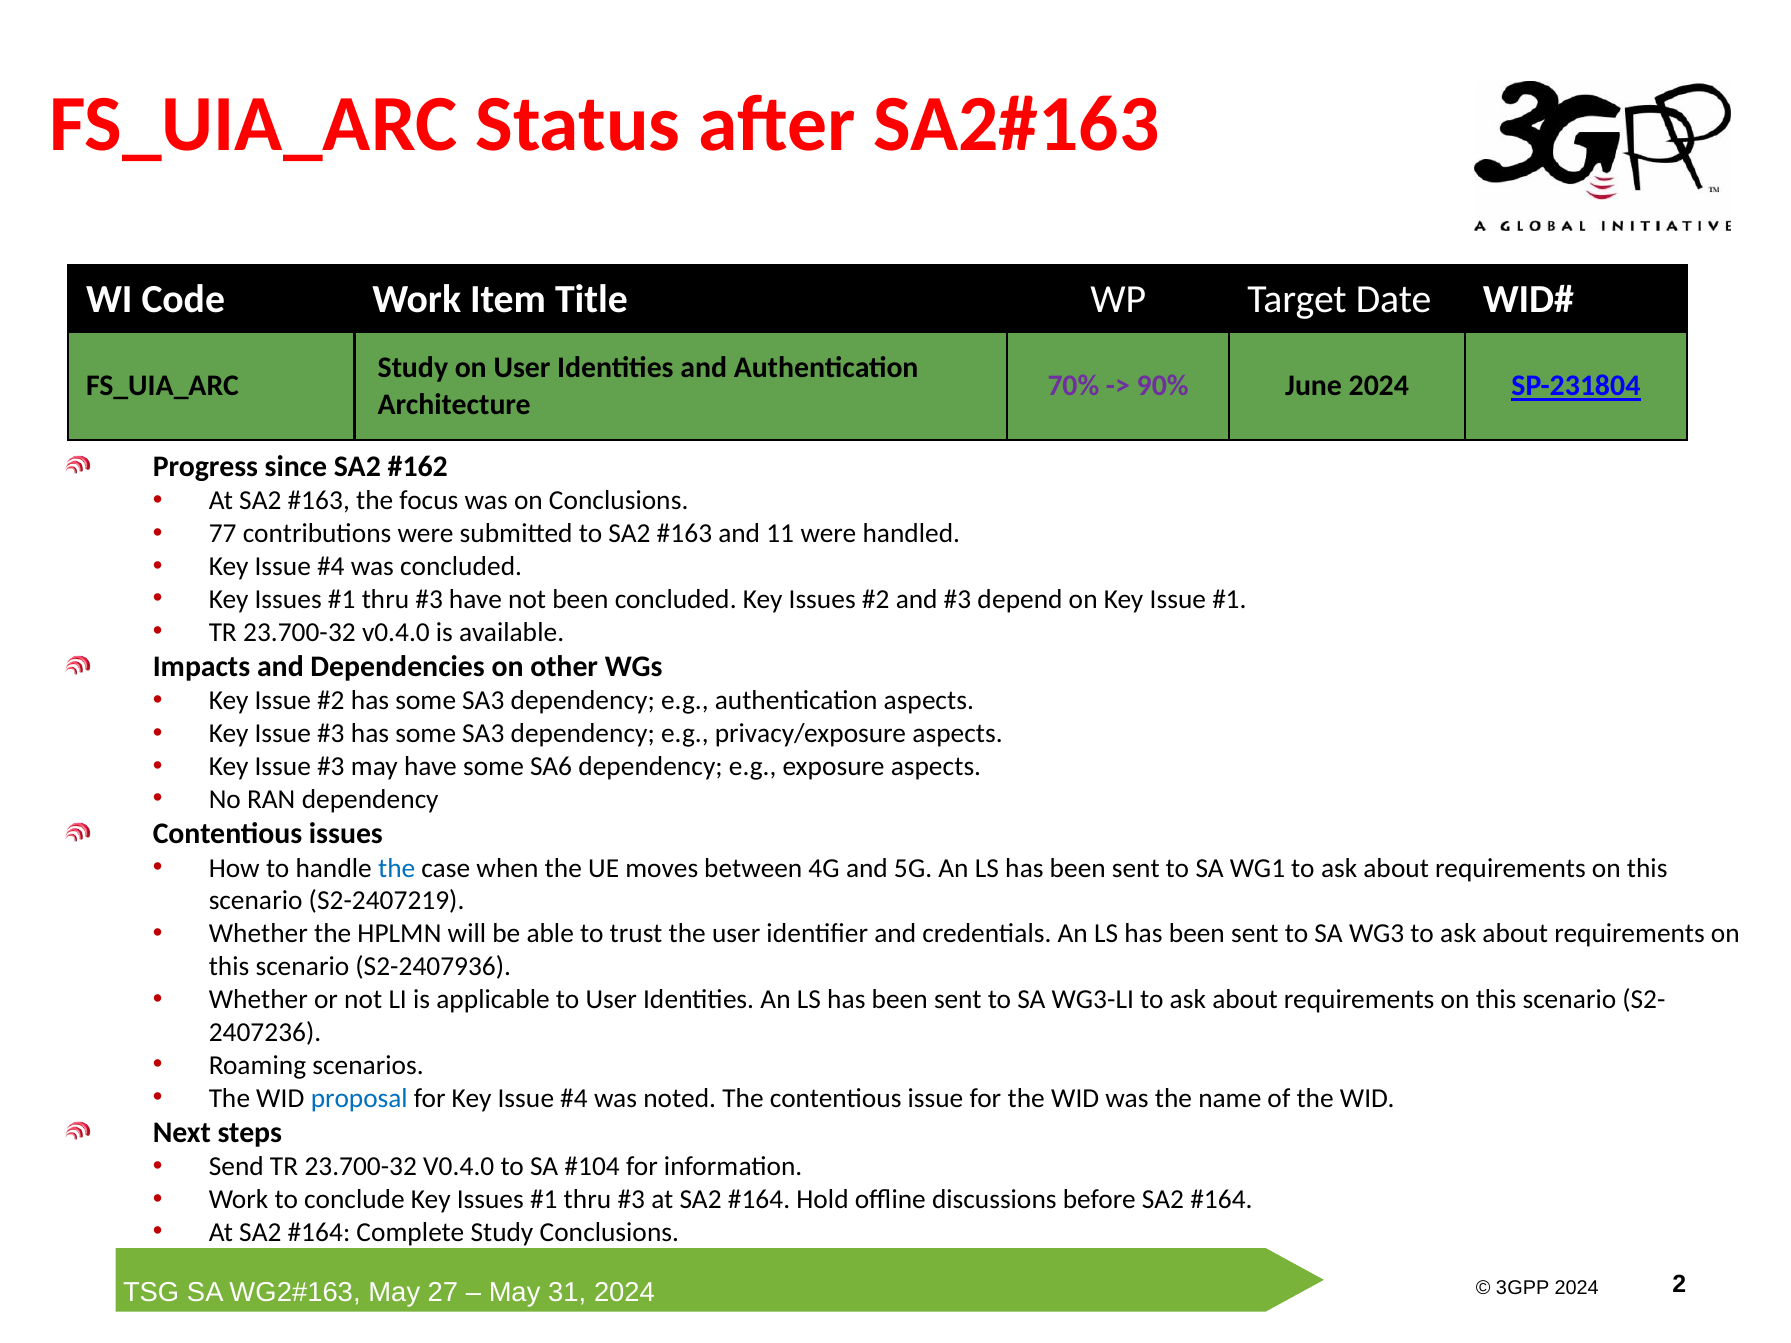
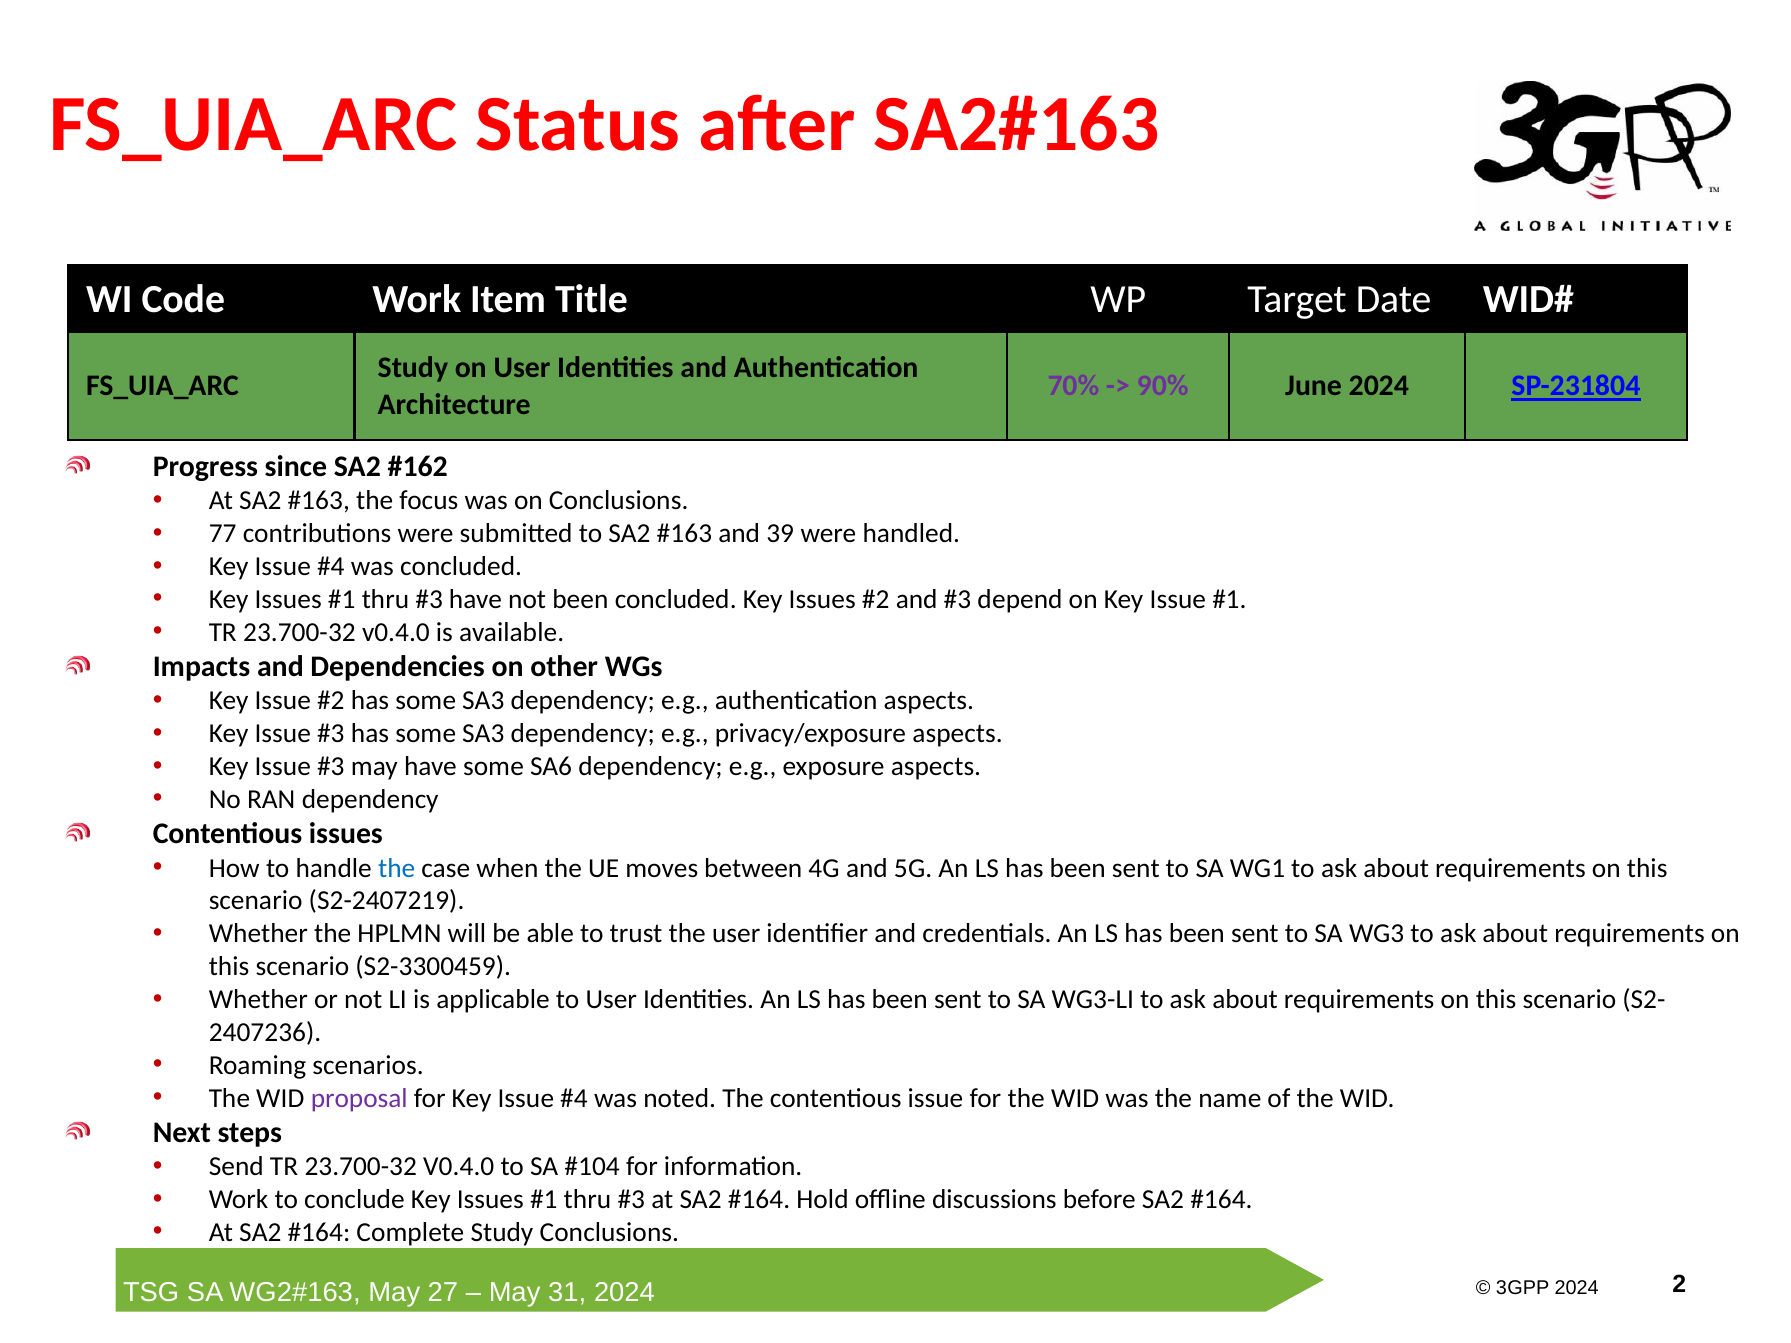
11: 11 -> 39
S2-2407936: S2-2407936 -> S2-3300459
proposal colour: blue -> purple
